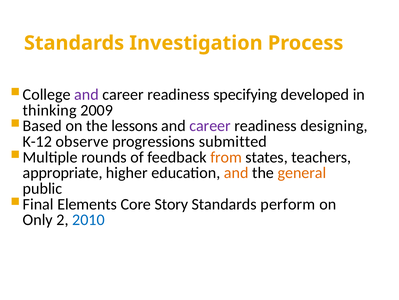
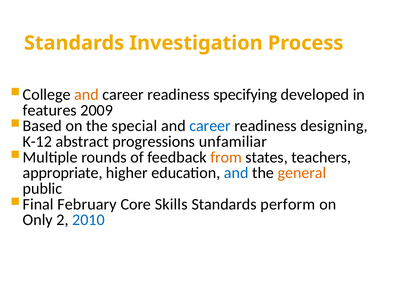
and at (87, 94) colour: purple -> orange
thinking: thinking -> features
lessons: lessons -> special
career at (210, 126) colour: purple -> blue
observe: observe -> abstract
submitted: submitted -> unfamiliar
and at (236, 172) colour: orange -> blue
Elements: Elements -> February
Story: Story -> Skills
